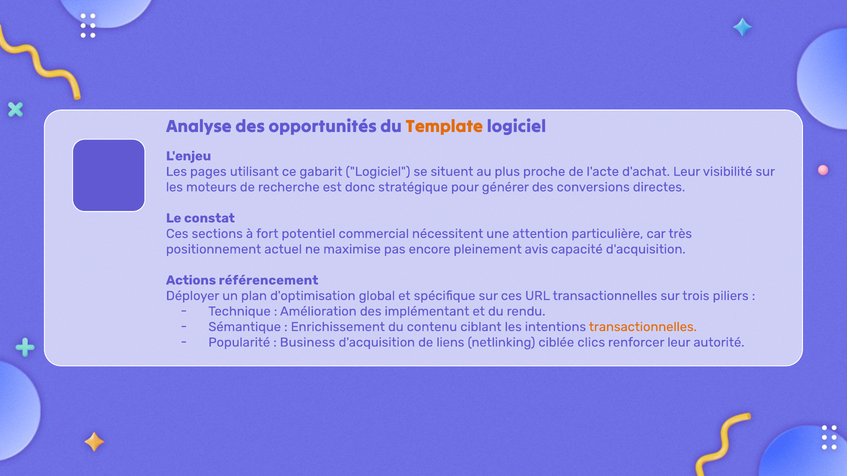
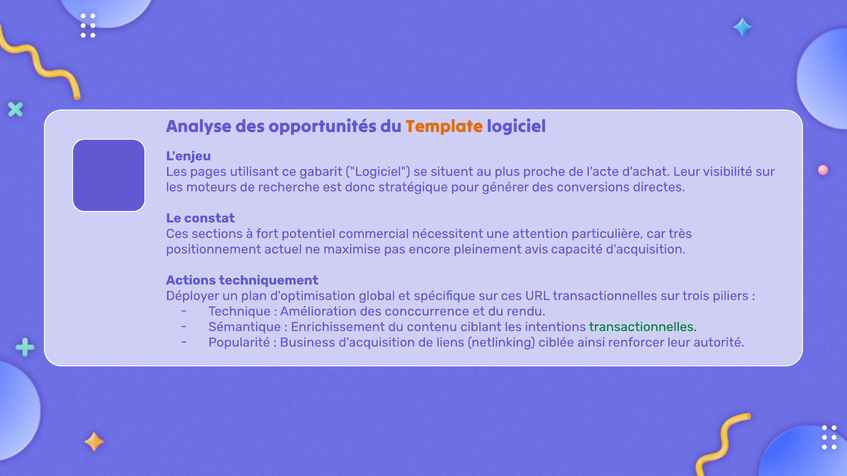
référencement: référencement -> techniquement
implémentant: implémentant -> conccurrence
transactionnelles at (643, 327) colour: orange -> green
clics: clics -> ainsi
